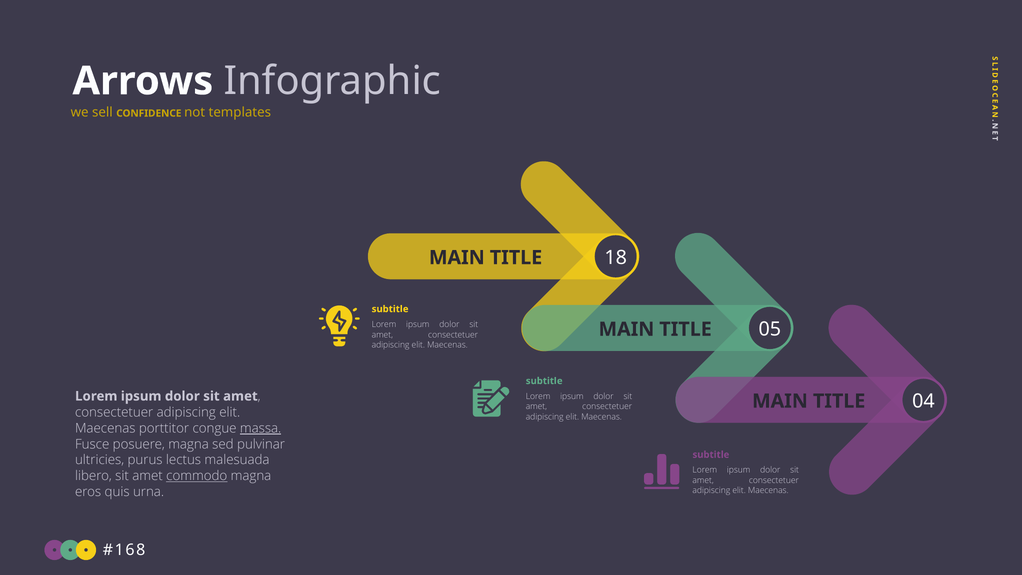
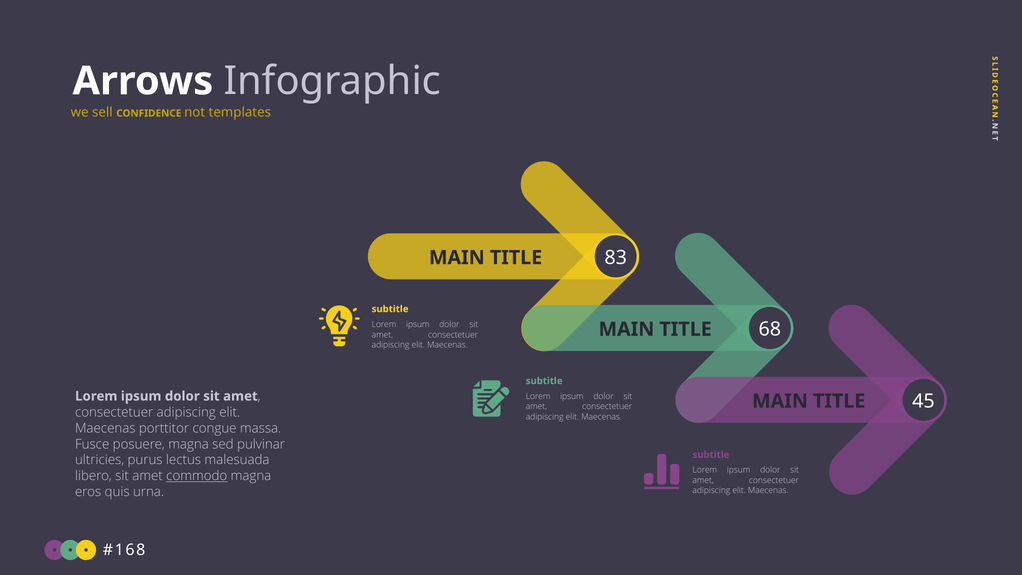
18: 18 -> 83
05: 05 -> 68
04: 04 -> 45
massa underline: present -> none
